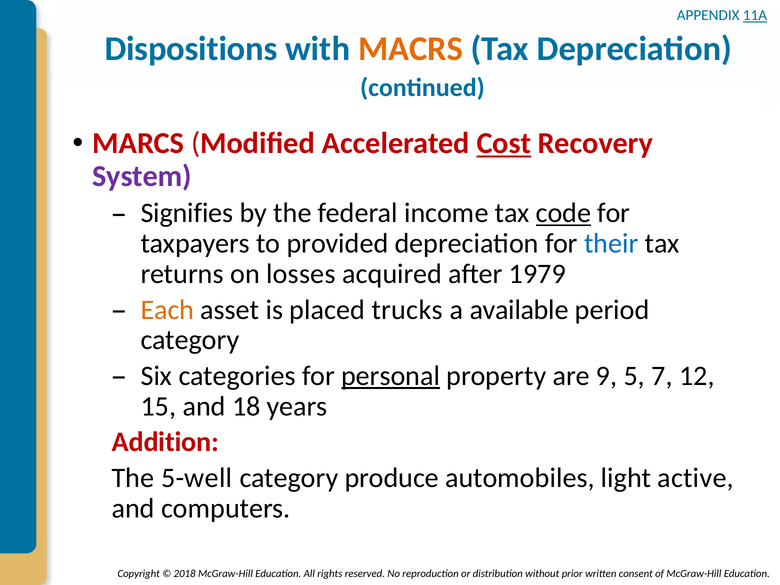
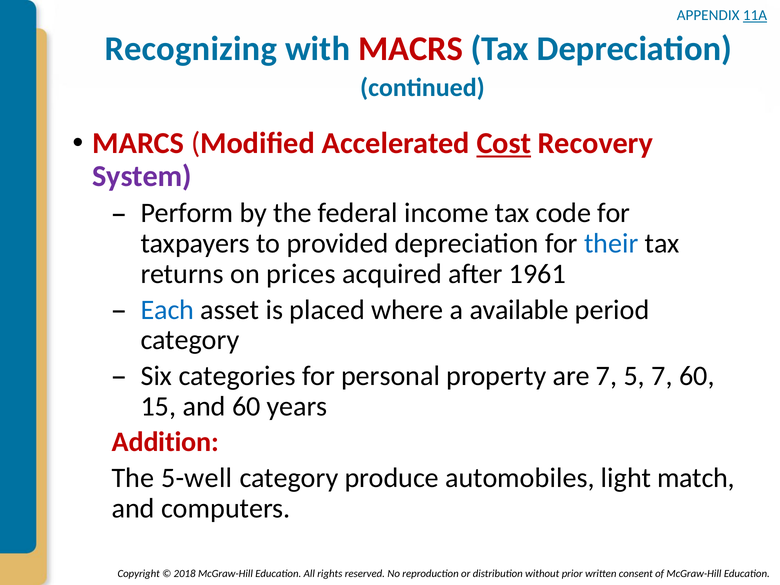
Dispositions: Dispositions -> Recognizing
MACRS colour: orange -> red
Signifies: Signifies -> Perform
code underline: present -> none
losses: losses -> prices
1979: 1979 -> 1961
Each colour: orange -> blue
trucks: trucks -> where
personal underline: present -> none
are 9: 9 -> 7
7 12: 12 -> 60
and 18: 18 -> 60
active: active -> match
